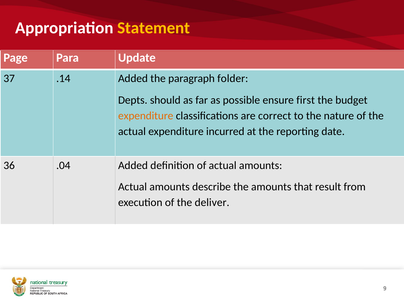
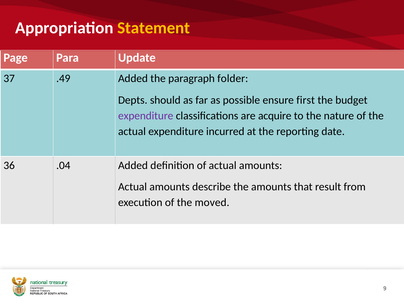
.14: .14 -> .49
expenditure at (146, 116) colour: orange -> purple
correct: correct -> acquire
deliver: deliver -> moved
